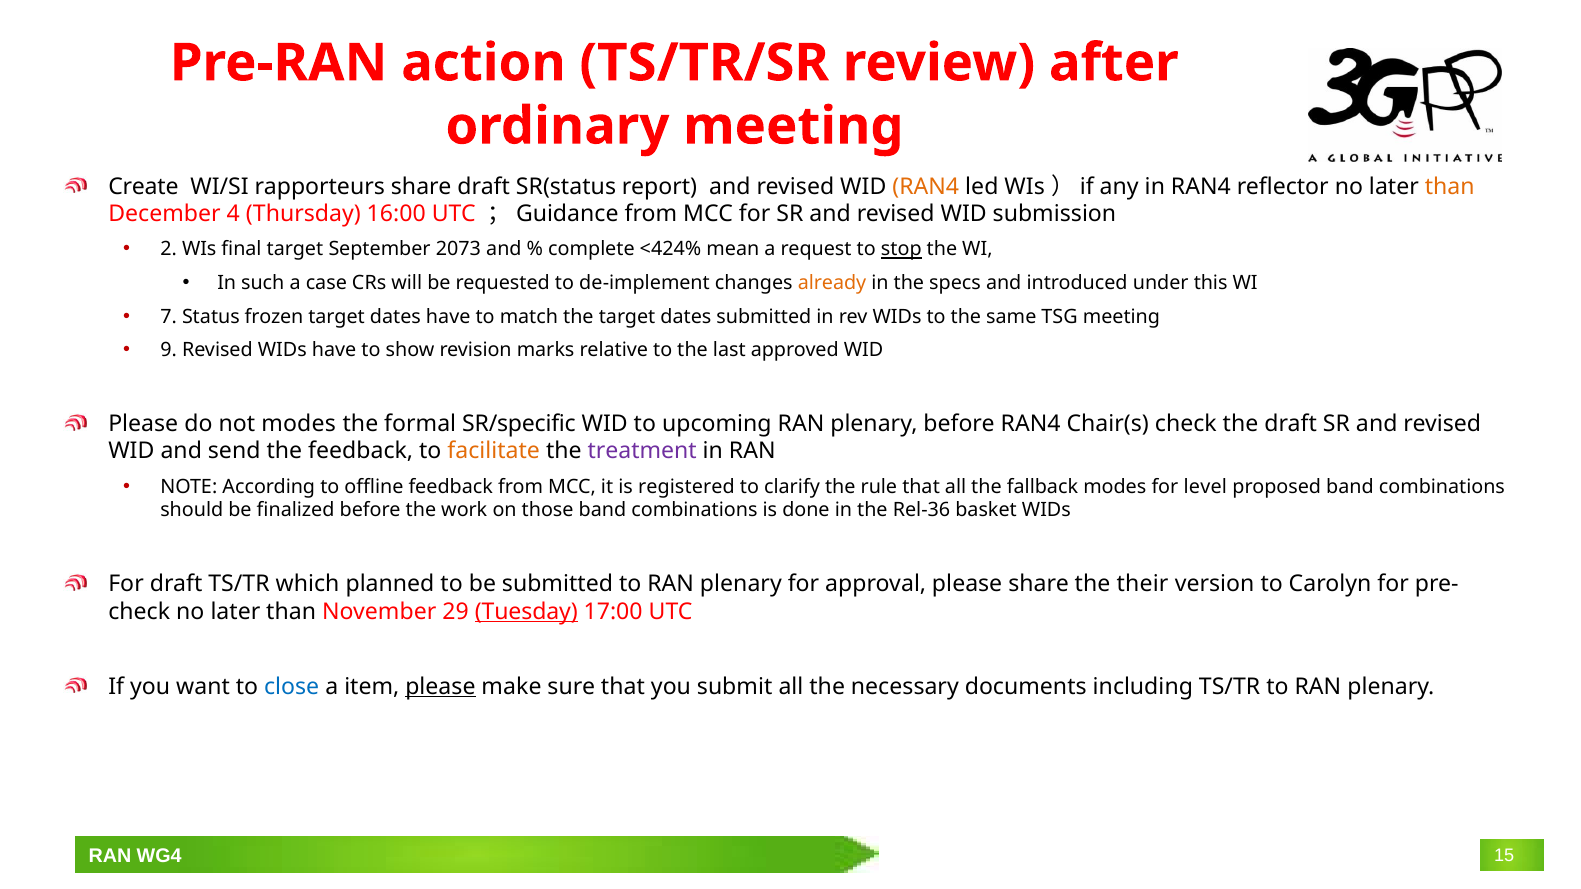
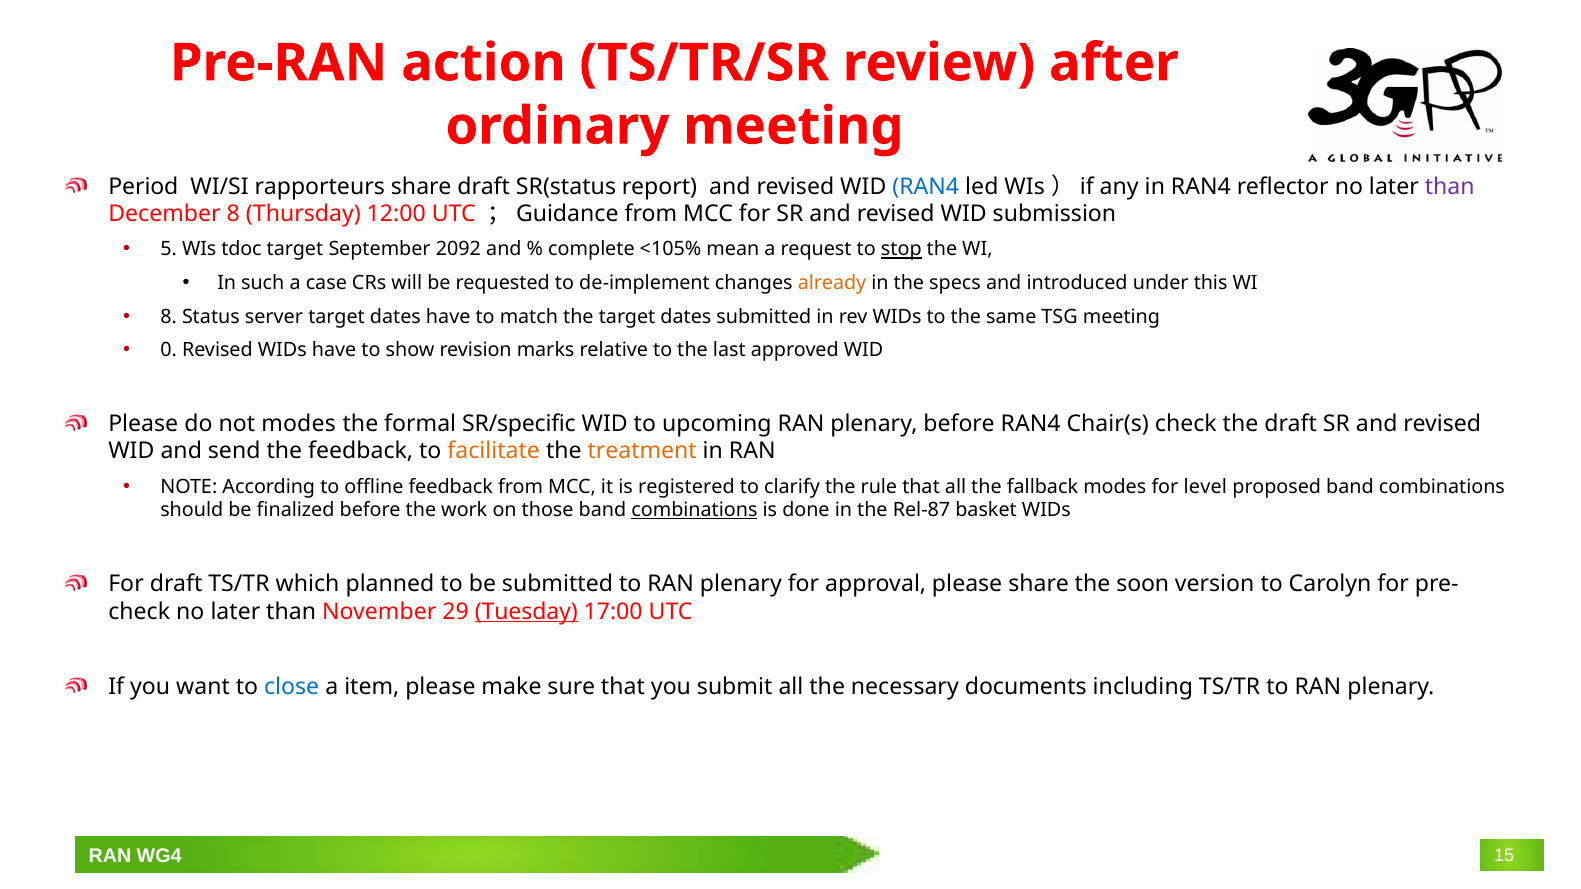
Create: Create -> Period
RAN4 at (926, 186) colour: orange -> blue
than at (1450, 186) colour: orange -> purple
December 4: 4 -> 8
16:00: 16:00 -> 12:00
2: 2 -> 5
final: final -> tdoc
2073: 2073 -> 2092
<424%: <424% -> <105%
7 at (169, 317): 7 -> 8
frozen: frozen -> server
9: 9 -> 0
treatment colour: purple -> orange
combinations at (694, 511) underline: none -> present
Rel-36: Rel-36 -> Rel-87
their: their -> soon
please at (440, 687) underline: present -> none
